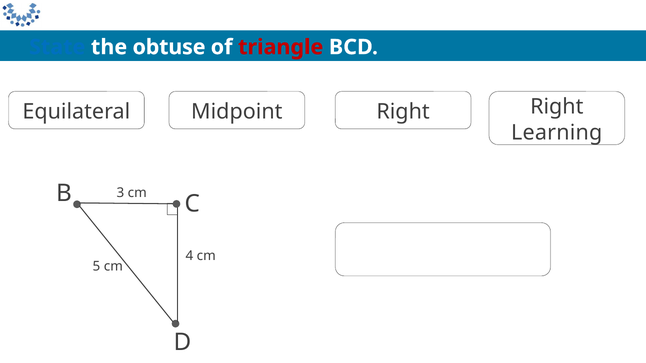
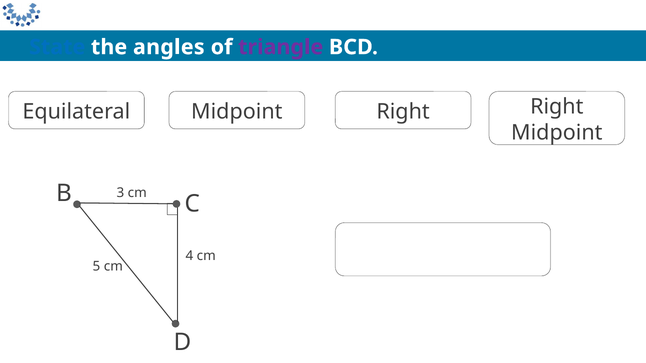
obtuse: obtuse -> angles
triangle colour: red -> purple
Learning at (557, 133): Learning -> Midpoint
